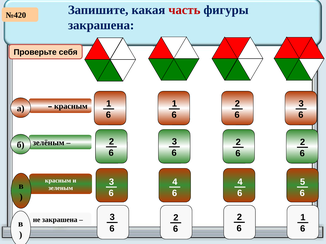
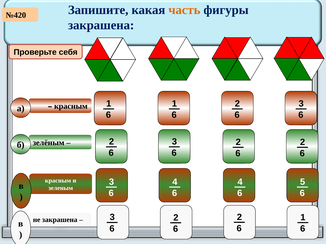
часть colour: red -> orange
